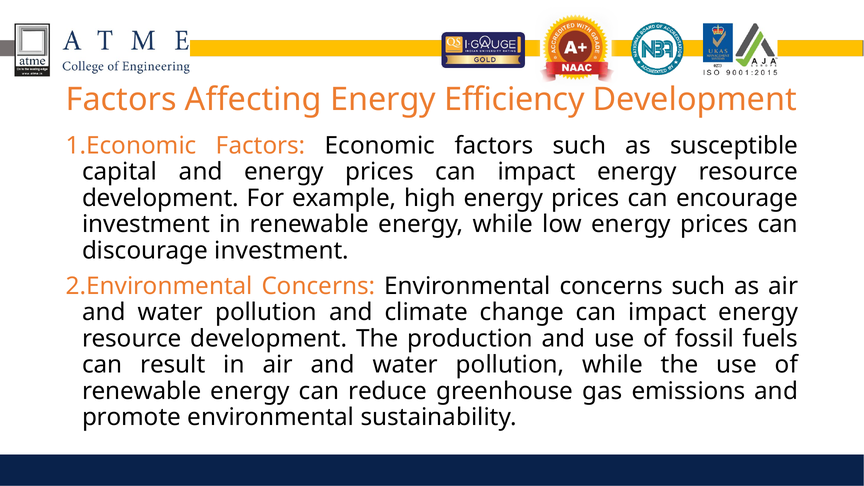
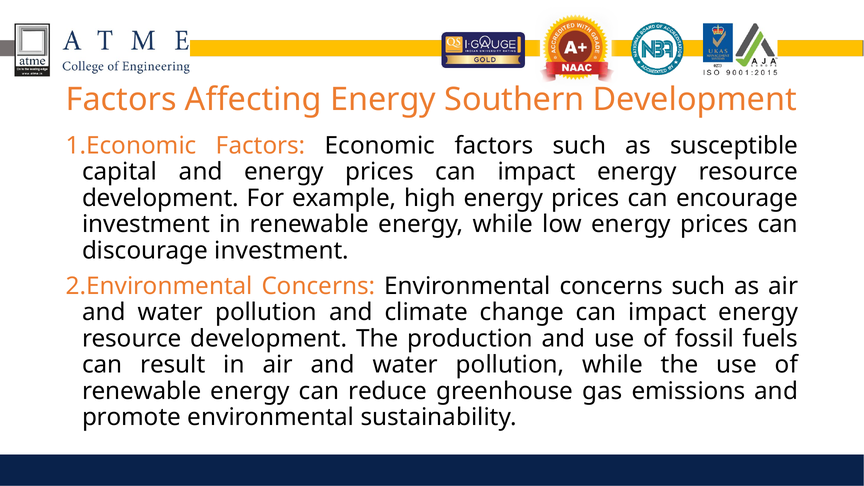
Efficiency: Efficiency -> Southern
